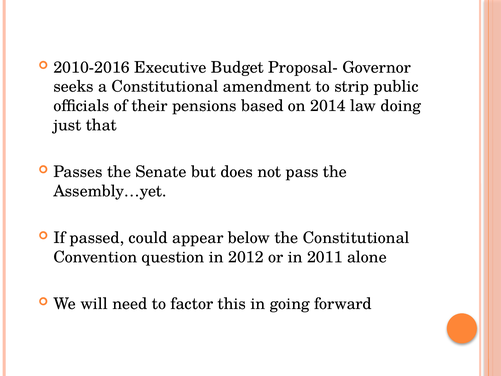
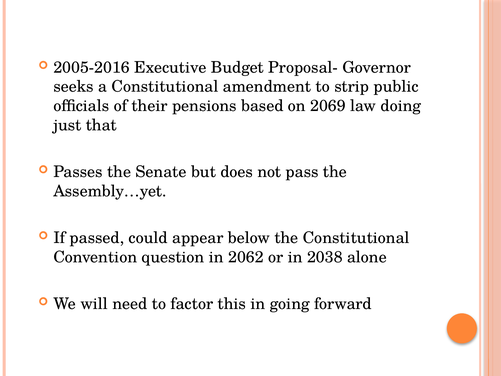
2010-2016: 2010-2016 -> 2005-2016
2014: 2014 -> 2069
2012: 2012 -> 2062
2011: 2011 -> 2038
